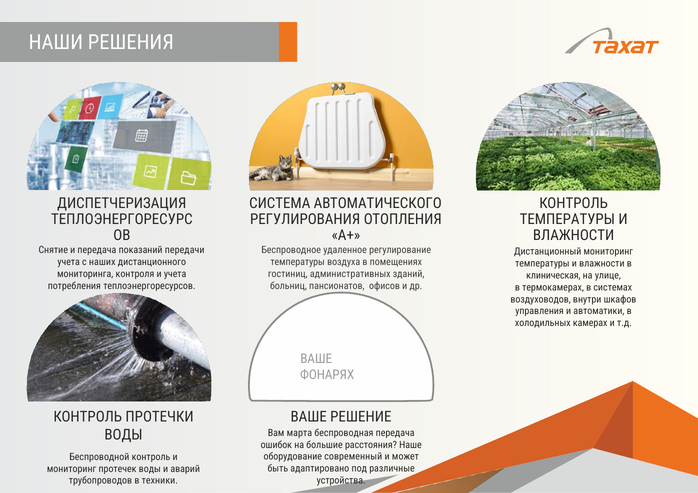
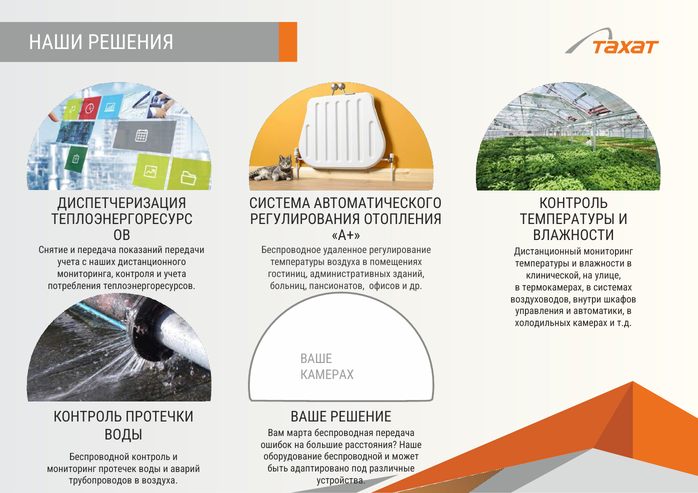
клиническая: клиническая -> клинической
ФОНАРЯХ at (327, 375): ФОНАРЯХ -> КАМЕРАХ
оборудование современный: современный -> беспроводной
в техники: техники -> воздуха
